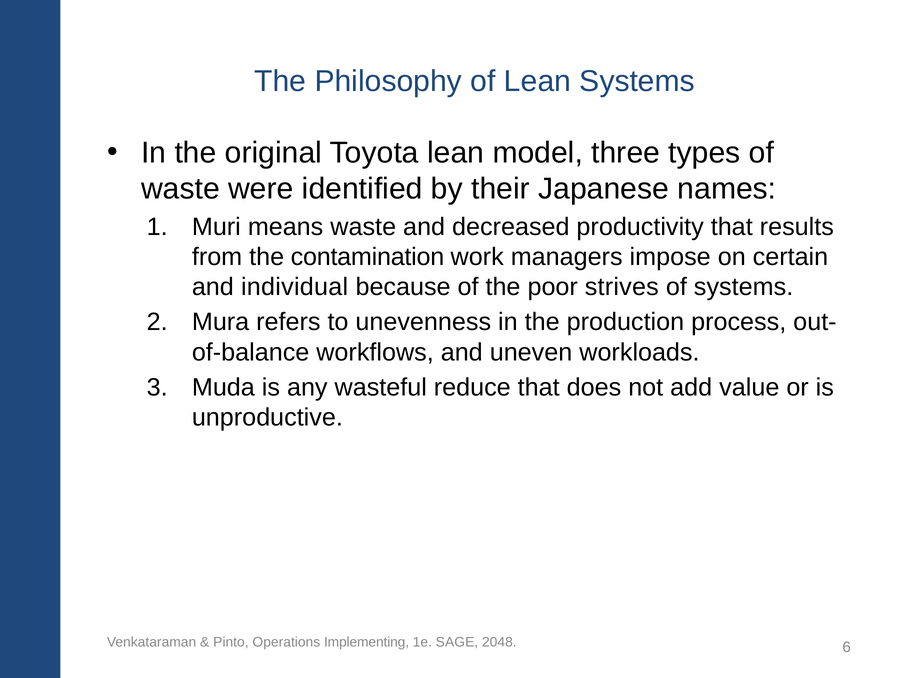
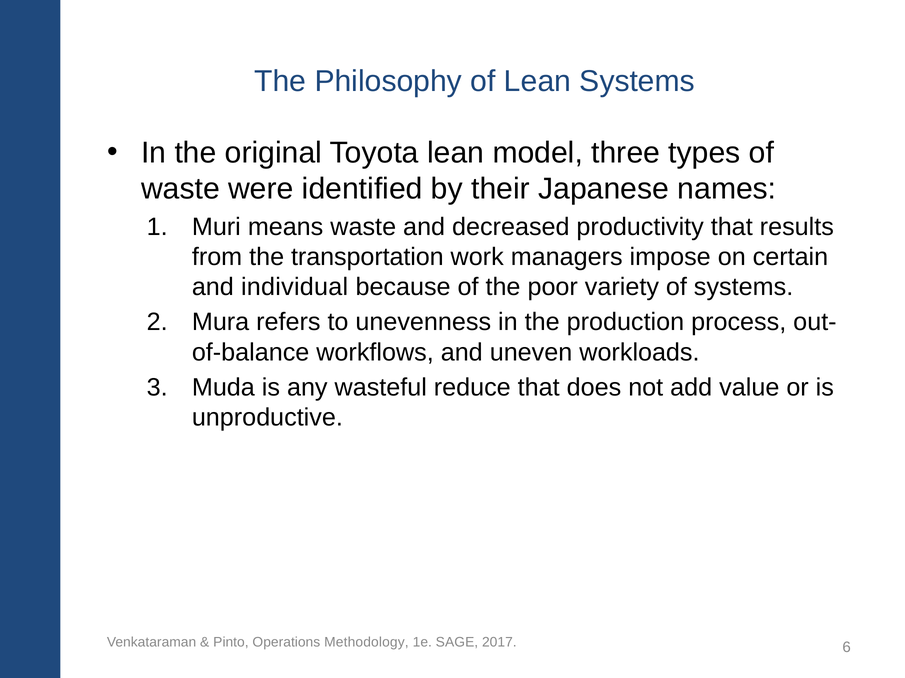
contamination: contamination -> transportation
strives: strives -> variety
Implementing: Implementing -> Methodology
2048: 2048 -> 2017
